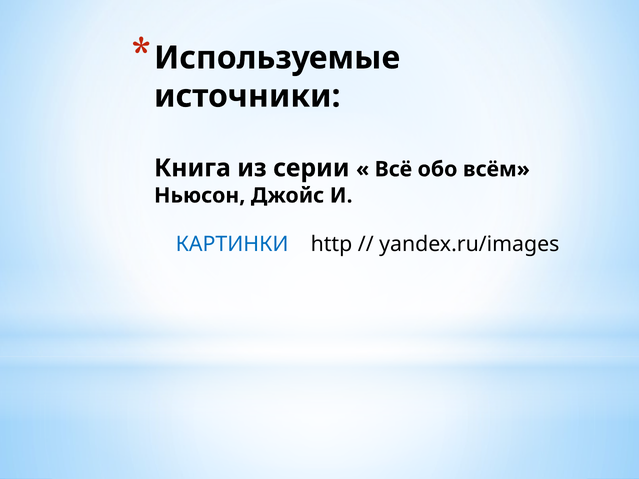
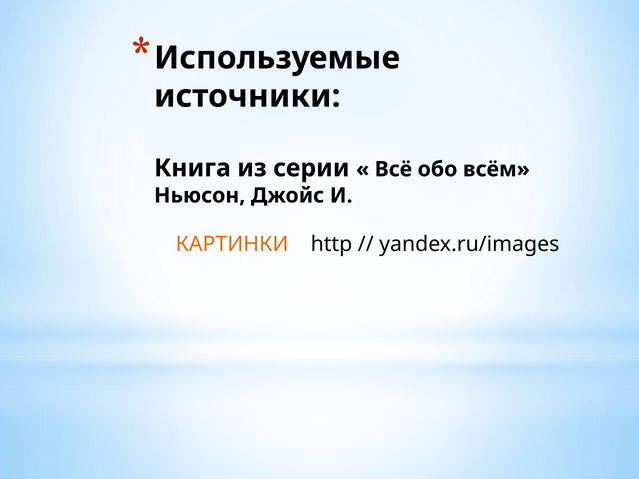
КАРТИНКИ colour: blue -> orange
